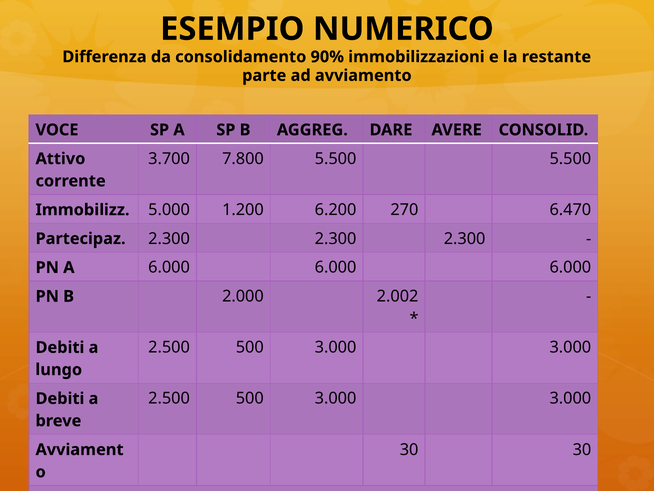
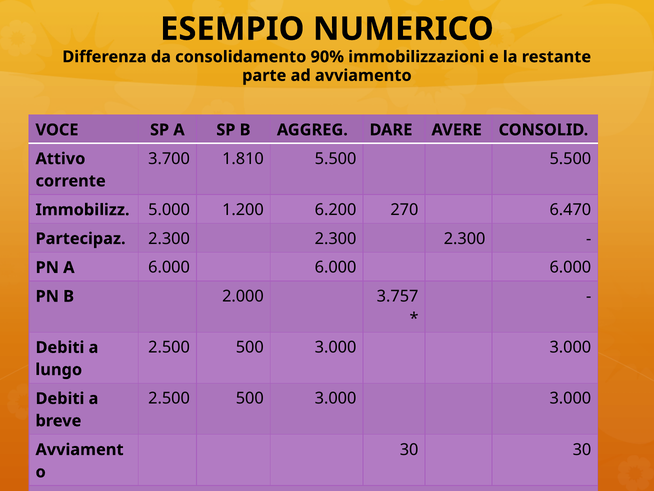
7.800: 7.800 -> 1.810
2.002: 2.002 -> 3.757
